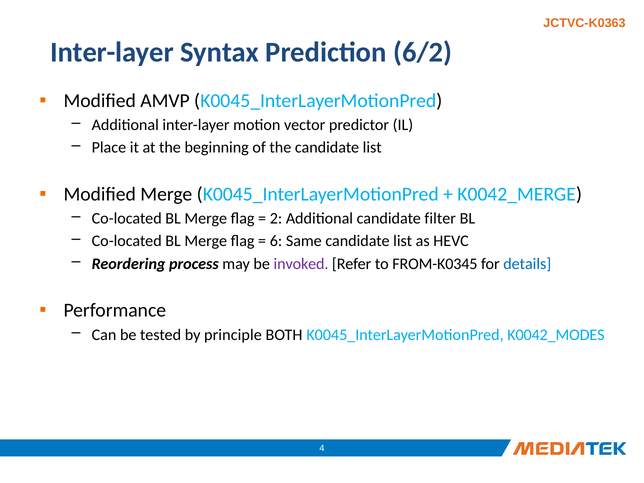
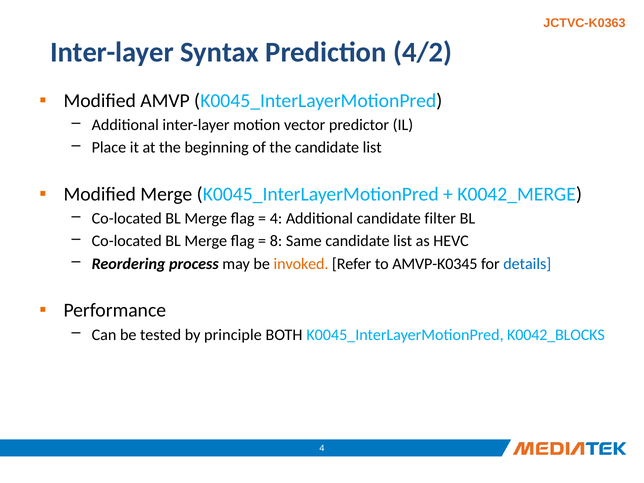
6/2: 6/2 -> 4/2
2 at (276, 219): 2 -> 4
6: 6 -> 8
invoked colour: purple -> orange
FROM-K0345: FROM-K0345 -> AMVP-K0345
K0042_MODES: K0042_MODES -> K0042_BLOCKS
